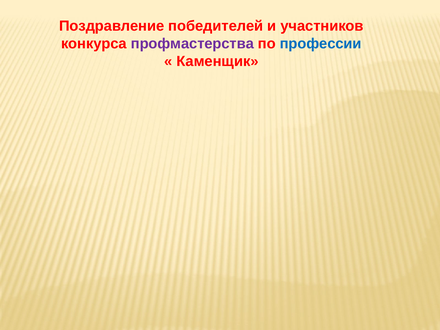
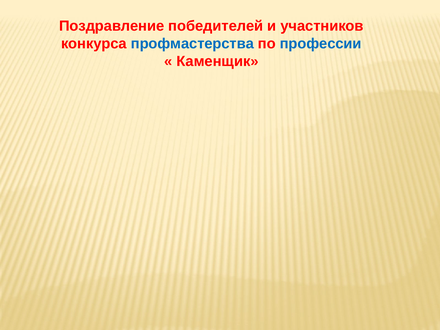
профмастерства colour: purple -> blue
